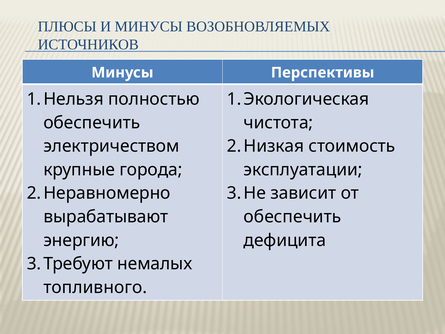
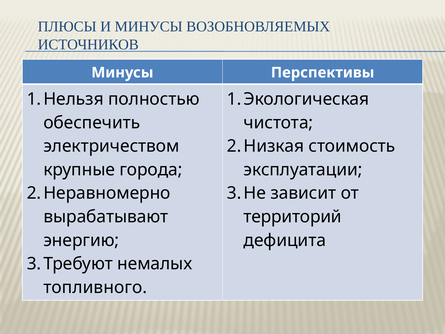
обеспечить at (292, 217): обеспечить -> территорий
